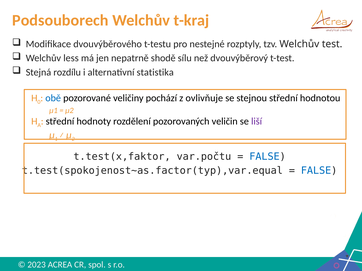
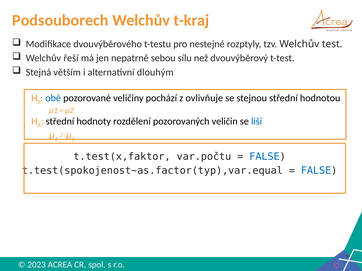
less: less -> řeší
shodě: shodě -> sebou
rozdílu: rozdílu -> větším
statistika: statistika -> dlouhým
liší colour: purple -> blue
